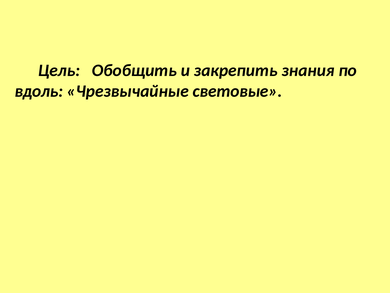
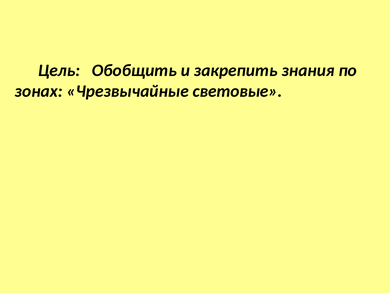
вдоль: вдоль -> зонах
